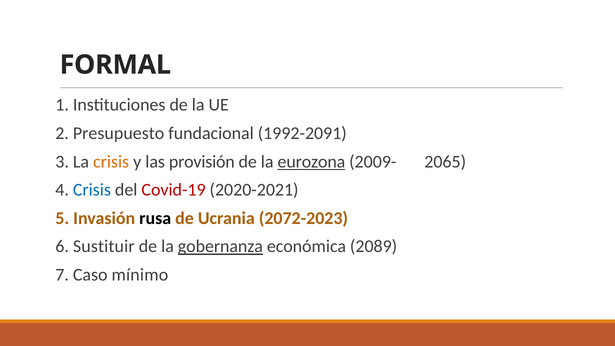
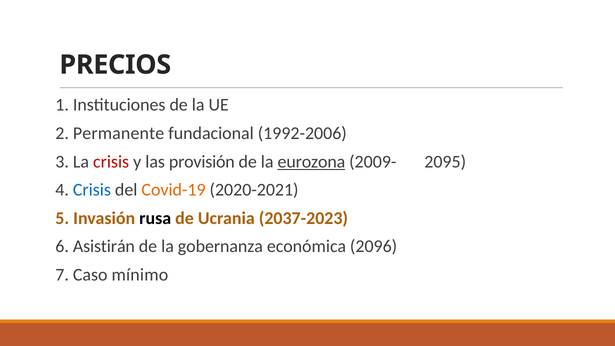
FORMAL: FORMAL -> PRECIOS
Presupuesto: Presupuesto -> Permanente
1992-2091: 1992-2091 -> 1992-2006
crisis at (111, 162) colour: orange -> red
2065: 2065 -> 2095
Covid-19 colour: red -> orange
2072-2023: 2072-2023 -> 2037-2023
Sustituir: Sustituir -> Asistirán
gobernanza underline: present -> none
2089: 2089 -> 2096
